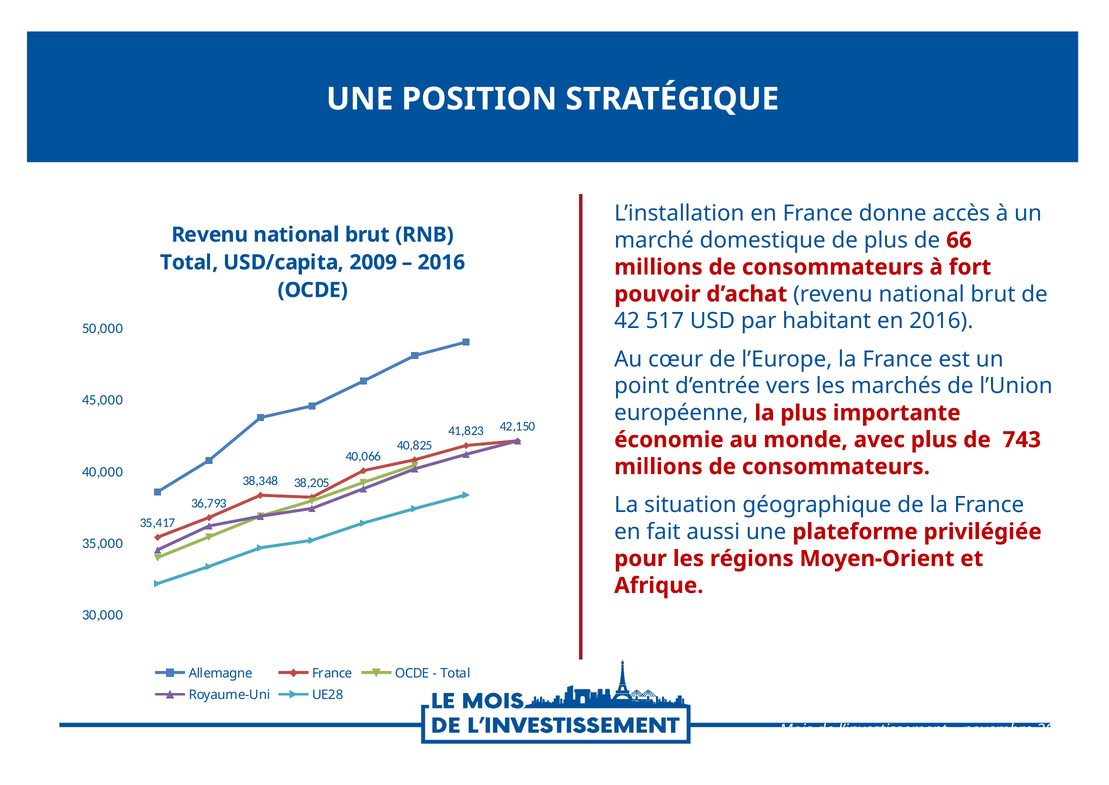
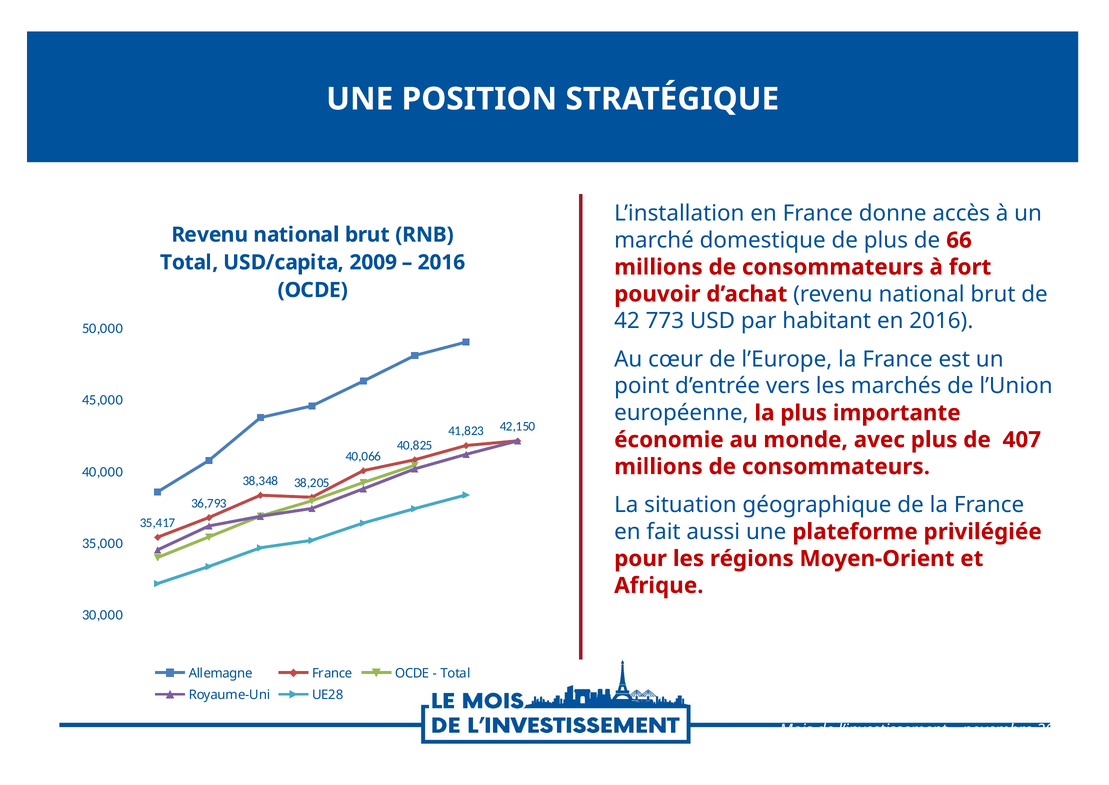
517: 517 -> 773
743: 743 -> 407
